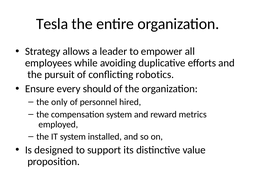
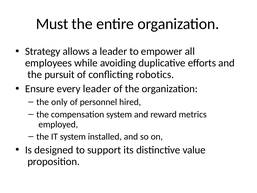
Tesla: Tesla -> Must
every should: should -> leader
